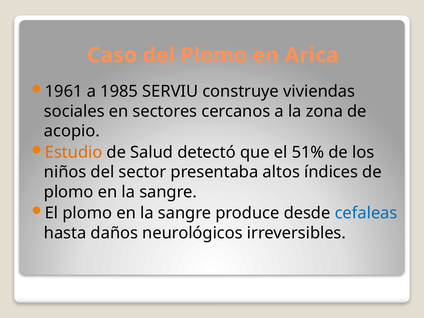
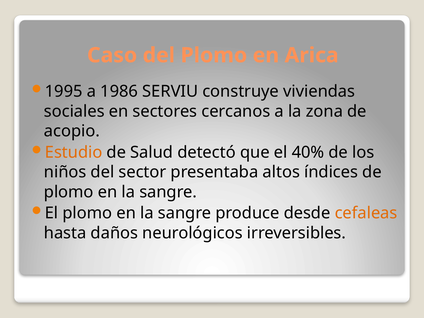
1961: 1961 -> 1995
1985: 1985 -> 1986
51%: 51% -> 40%
cefaleas colour: blue -> orange
